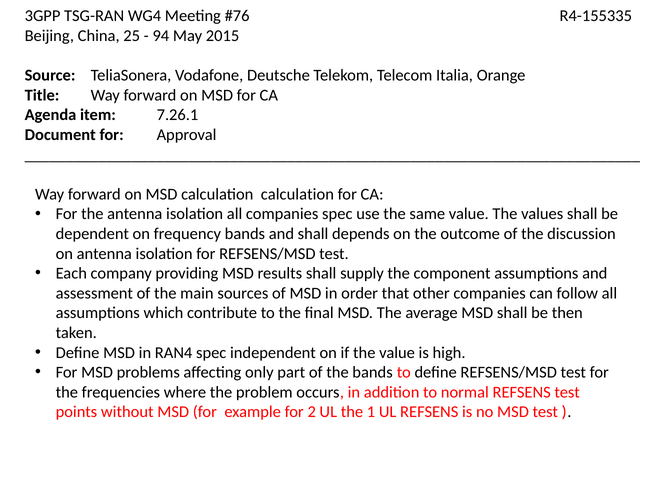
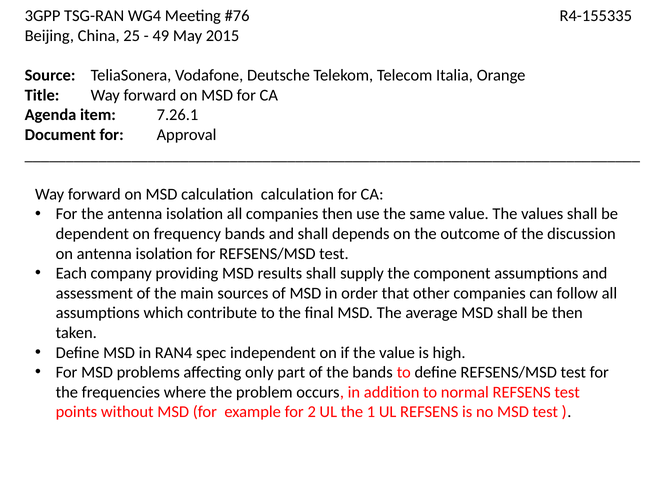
94: 94 -> 49
companies spec: spec -> then
